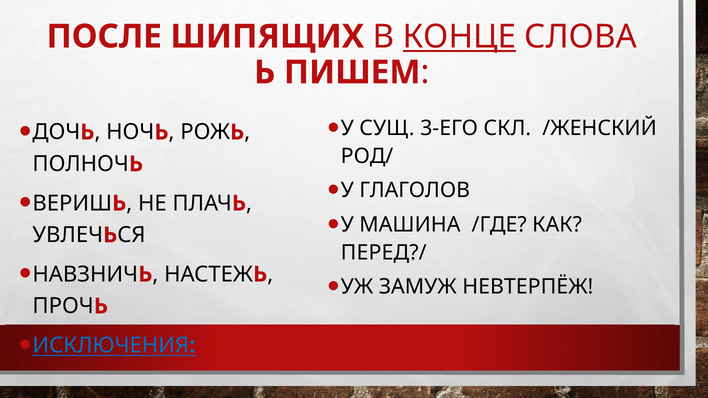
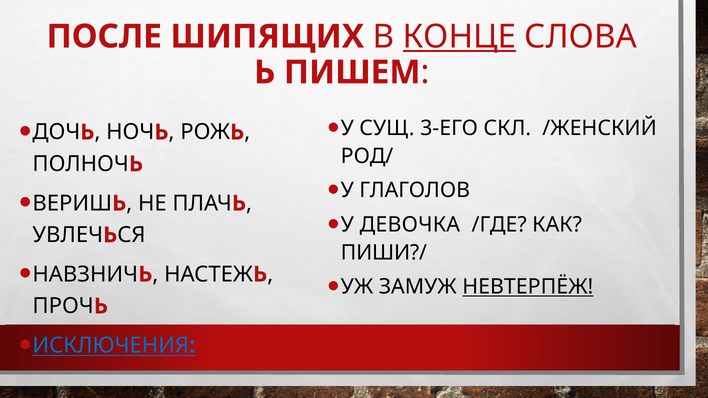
МАШИНА: МАШИНА -> ДЕВОЧКА
ПЕРЕД?/: ПЕРЕД?/ -> ПИШИ?/
НЕВТЕРПЁЖ underline: none -> present
